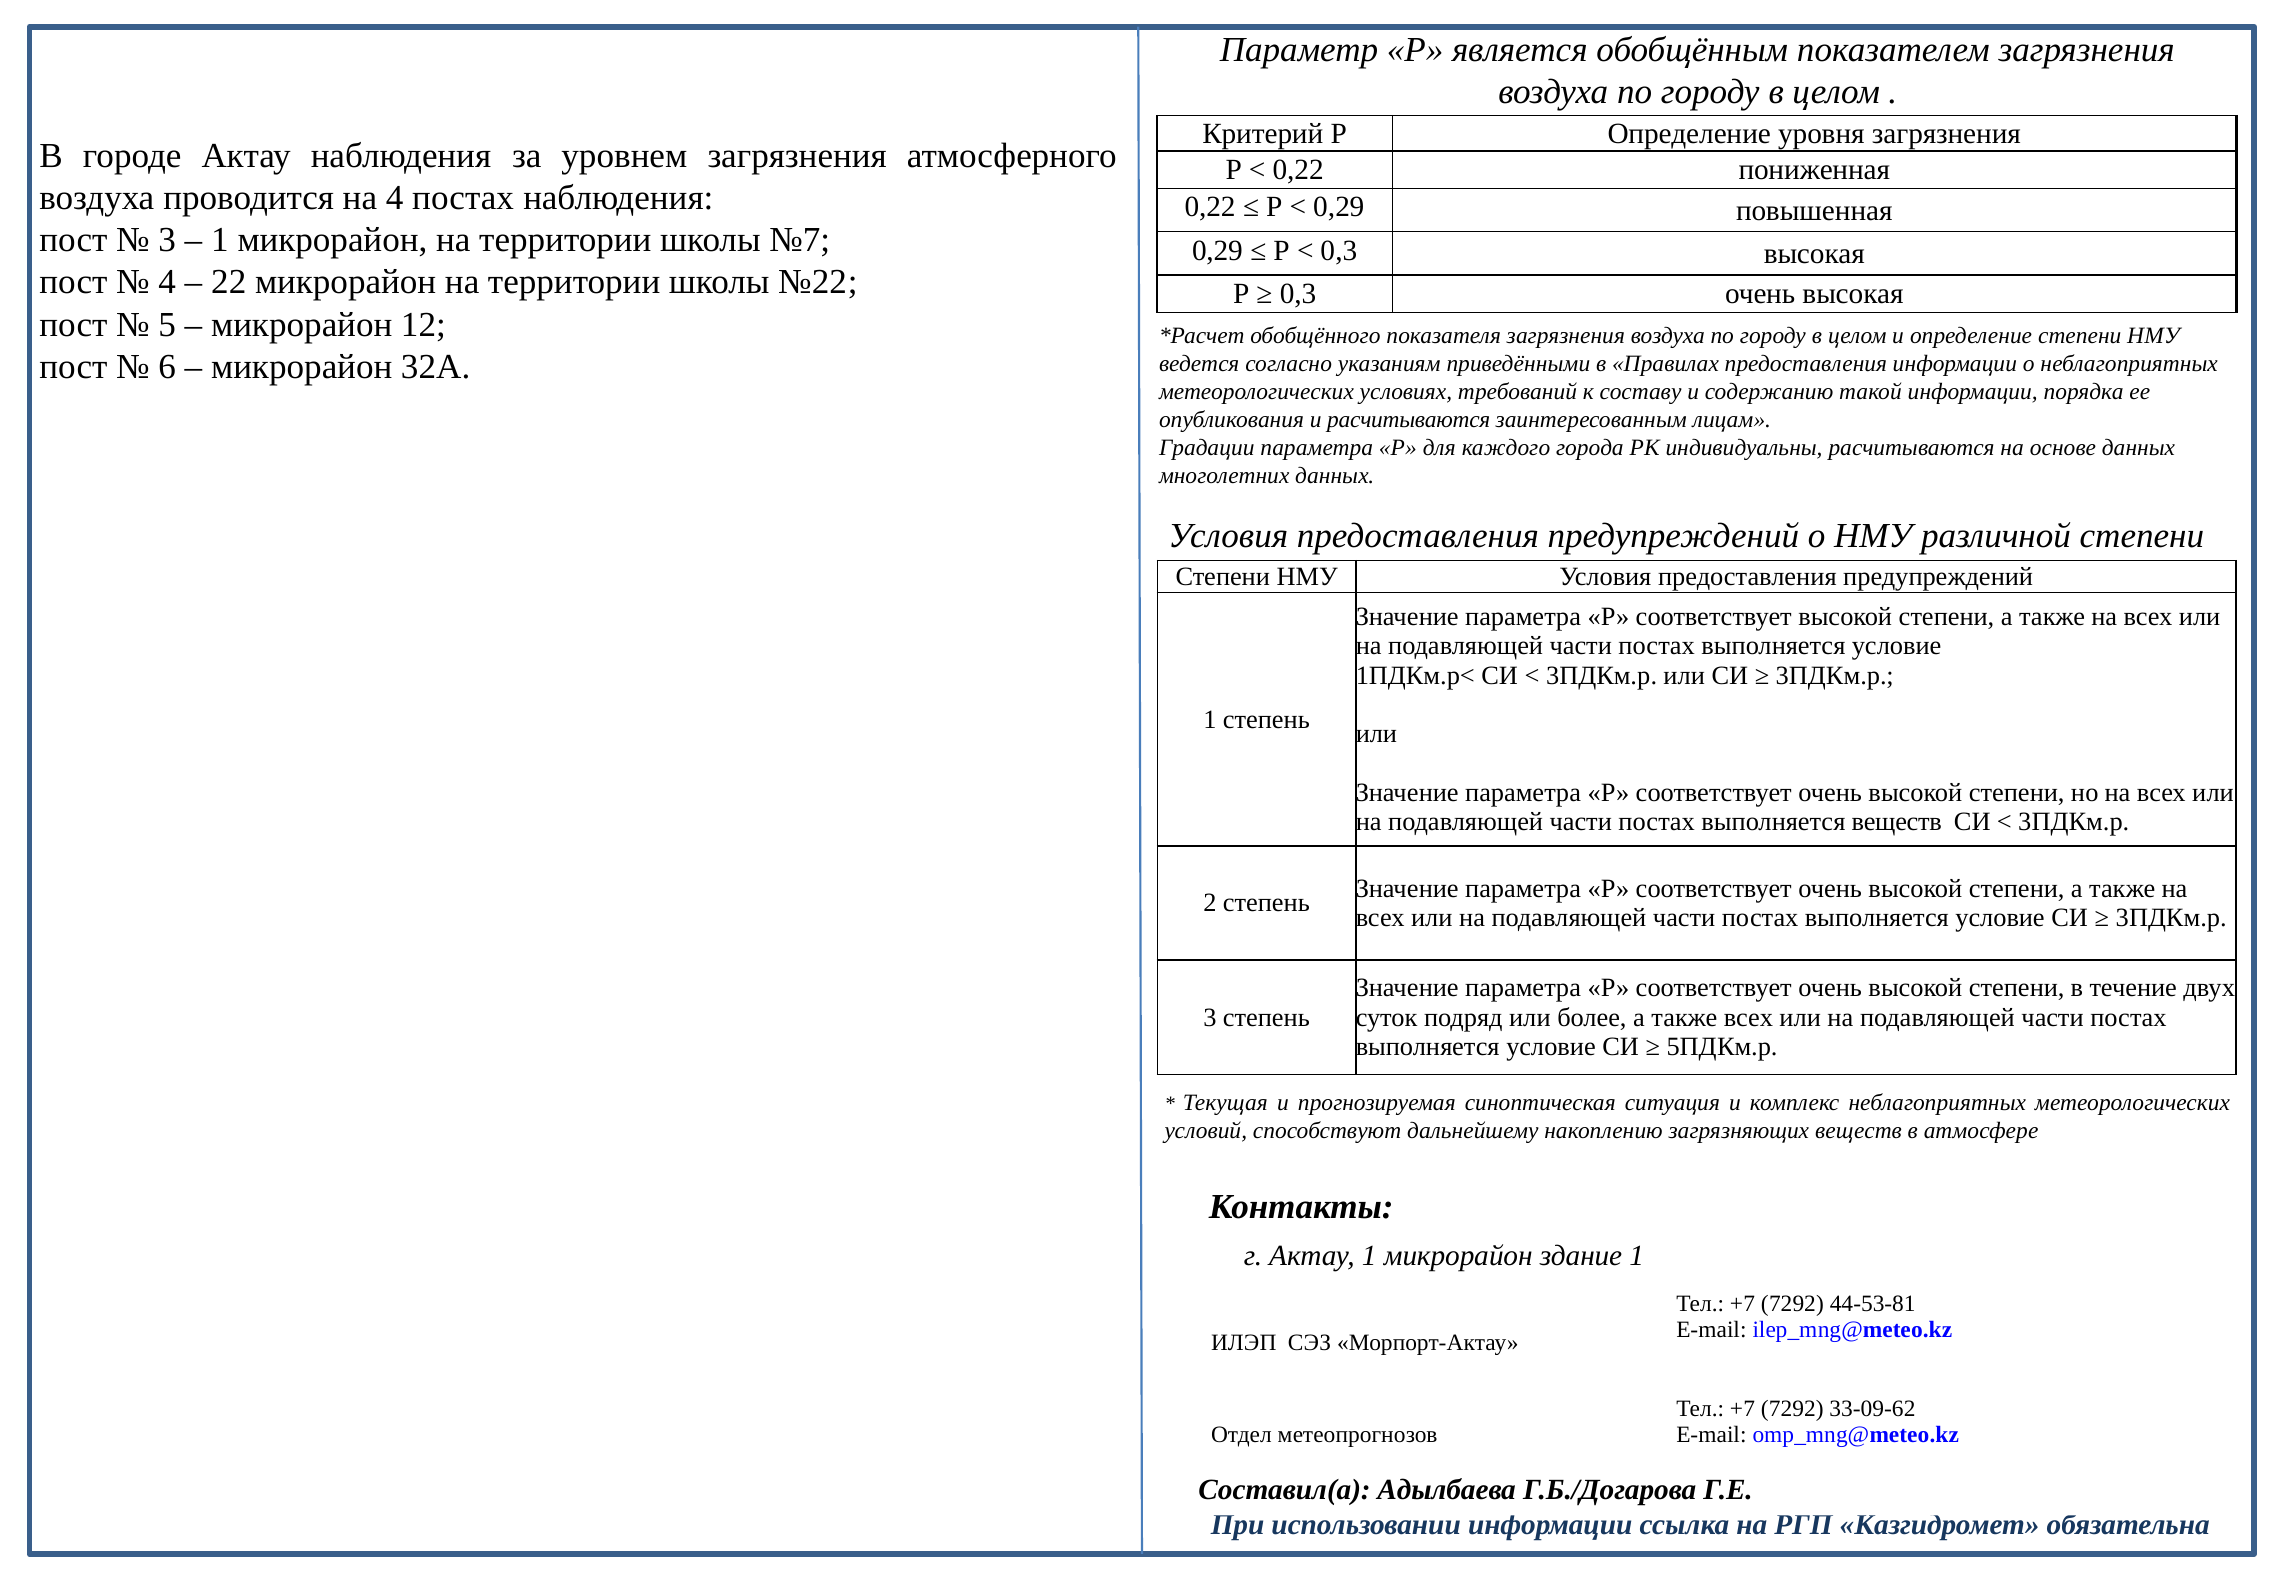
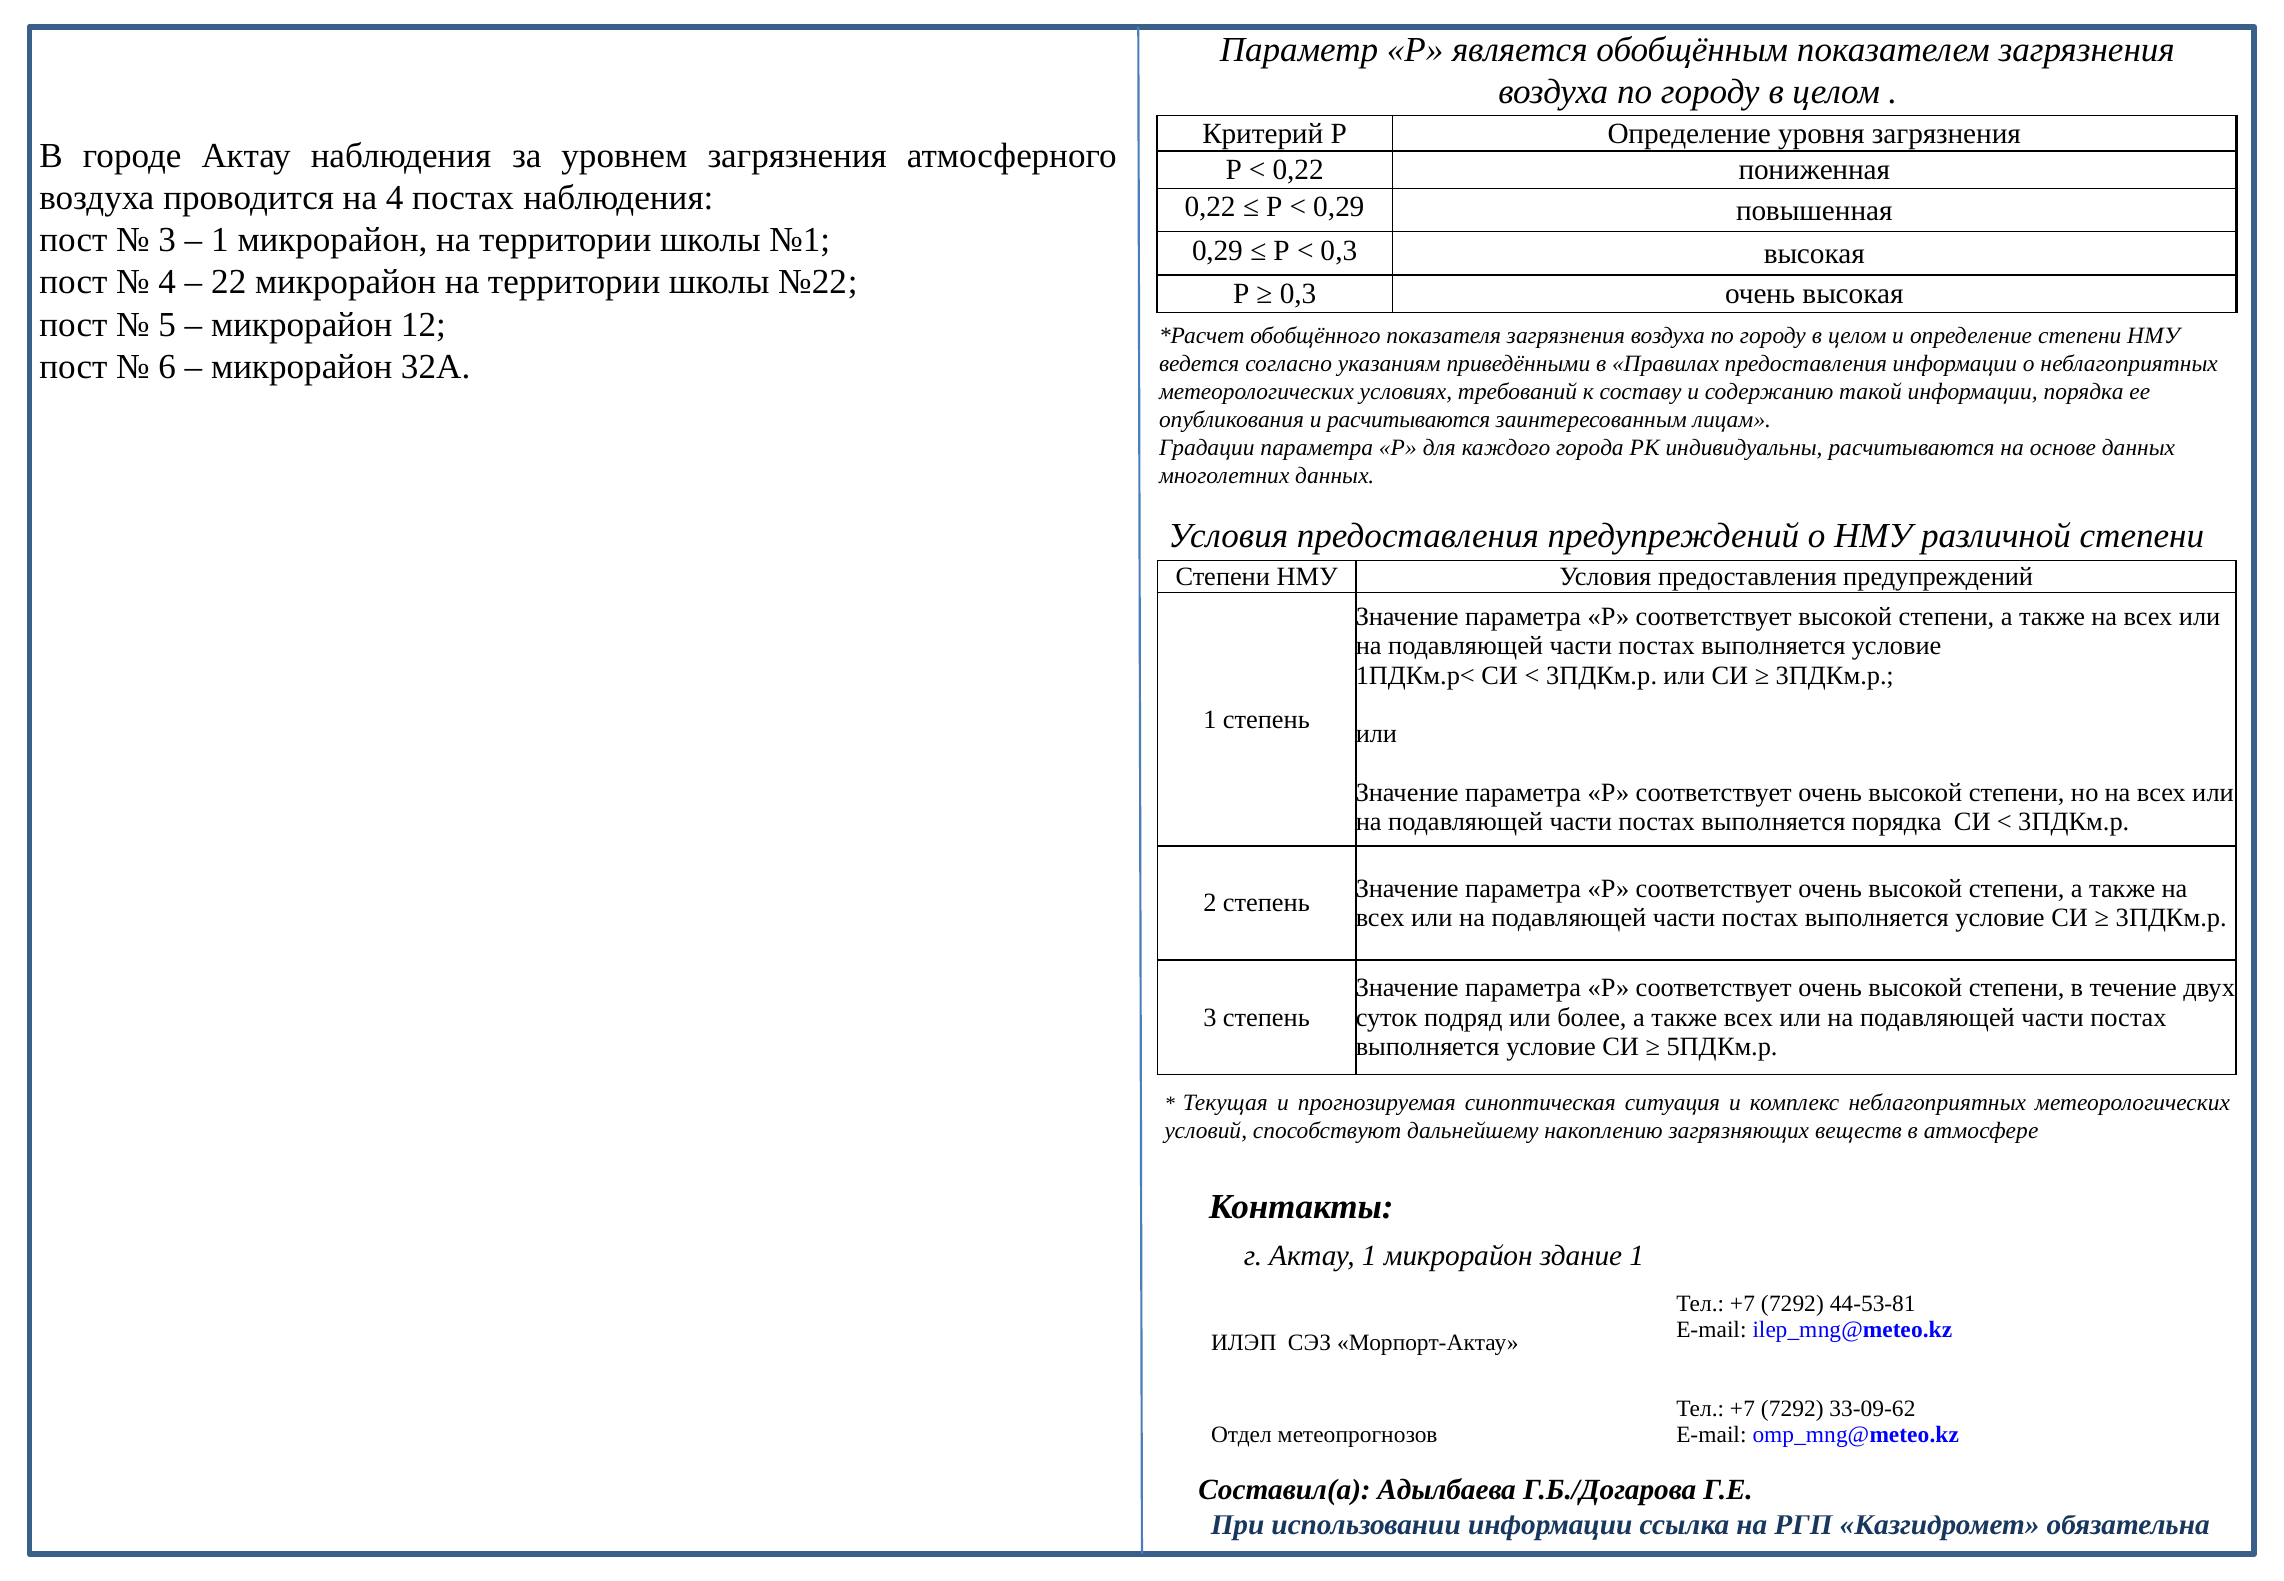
№7: №7 -> №1
выполняется веществ: веществ -> порядка
